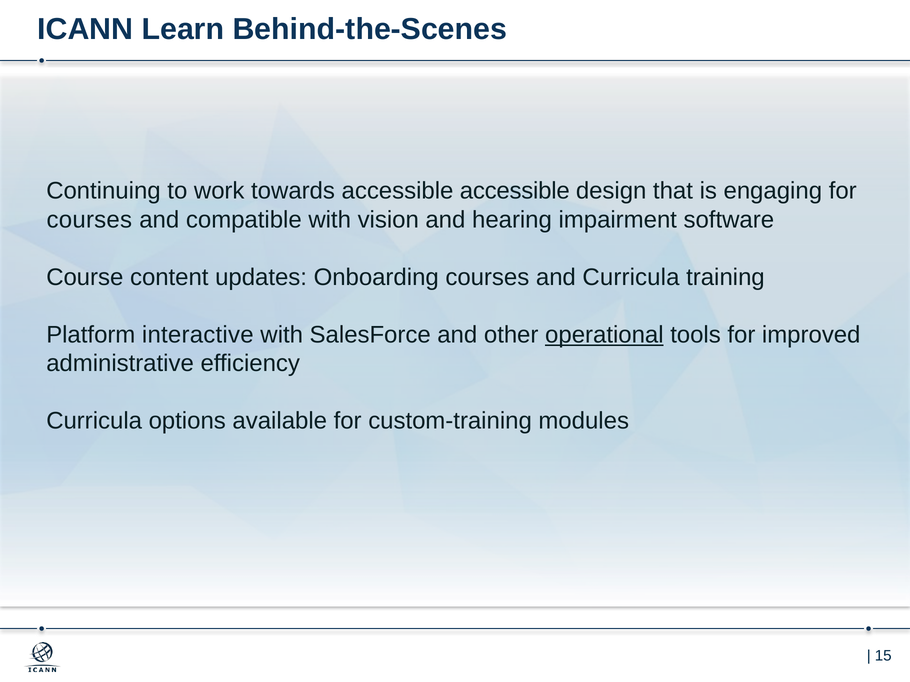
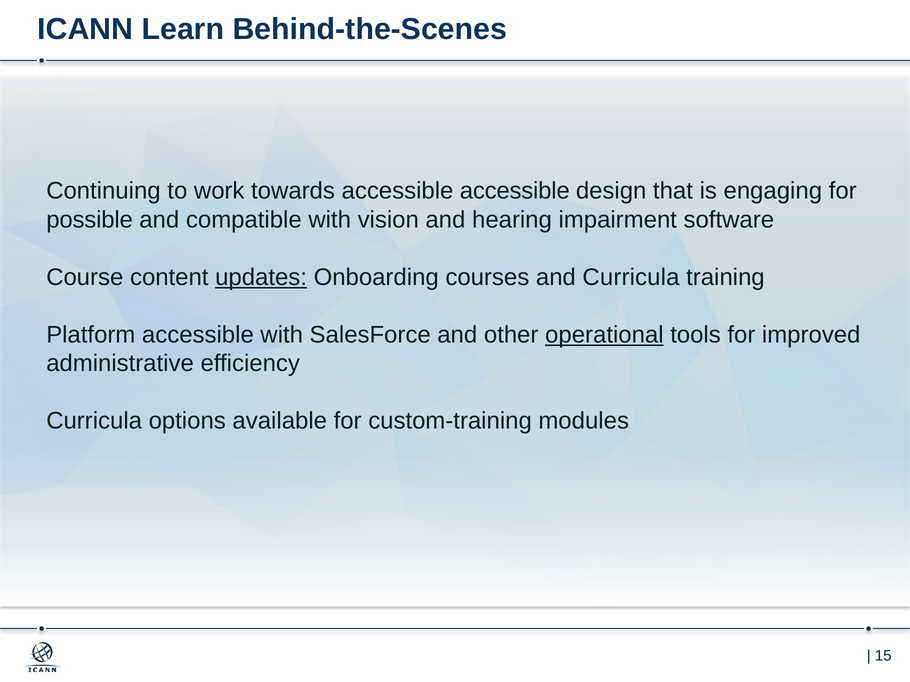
courses at (89, 220): courses -> possible
updates underline: none -> present
Platform interactive: interactive -> accessible
